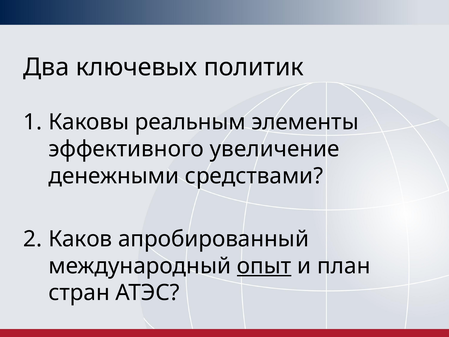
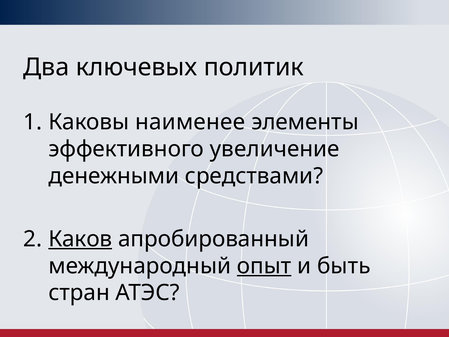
реальным: реальным -> наименее
Каков underline: none -> present
план: план -> быть
